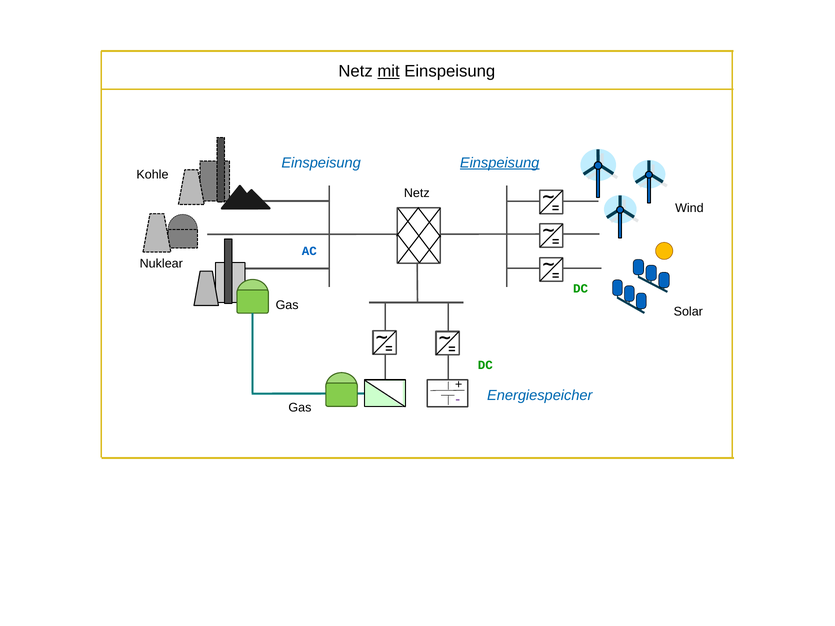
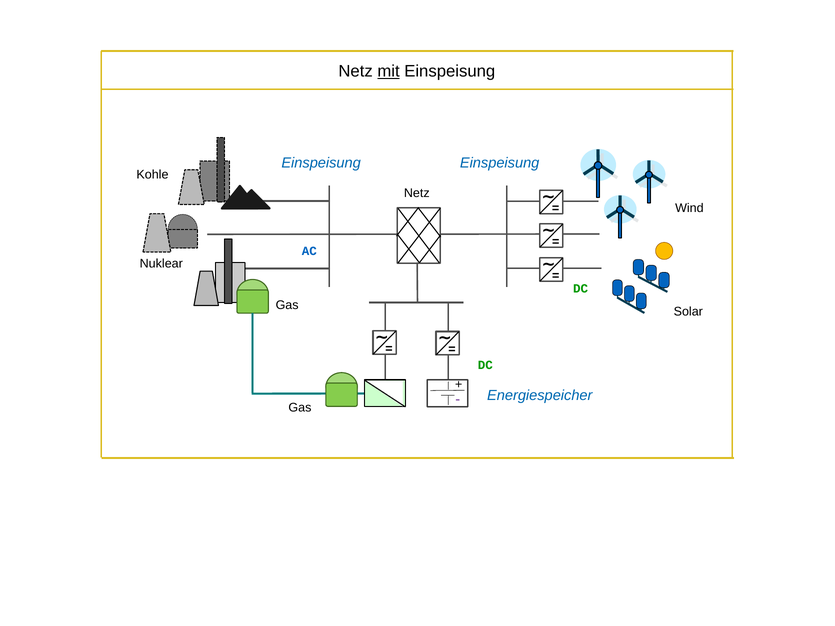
Einspeisung at (500, 163) underline: present -> none
